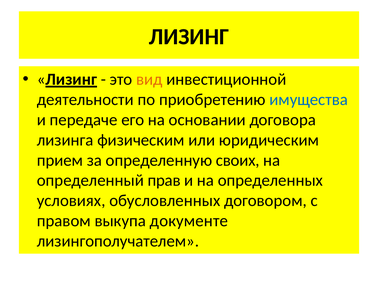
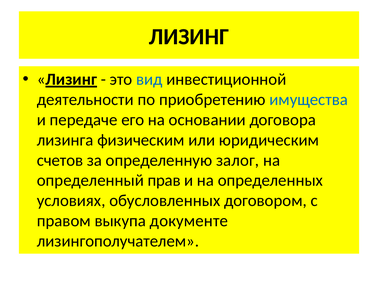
вид colour: orange -> blue
прием: прием -> счетов
своих: своих -> залог
